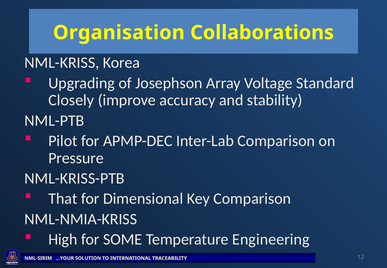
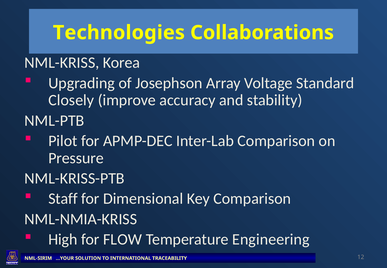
Organisation: Organisation -> Technologies
That: That -> Staff
SOME: SOME -> FLOW
